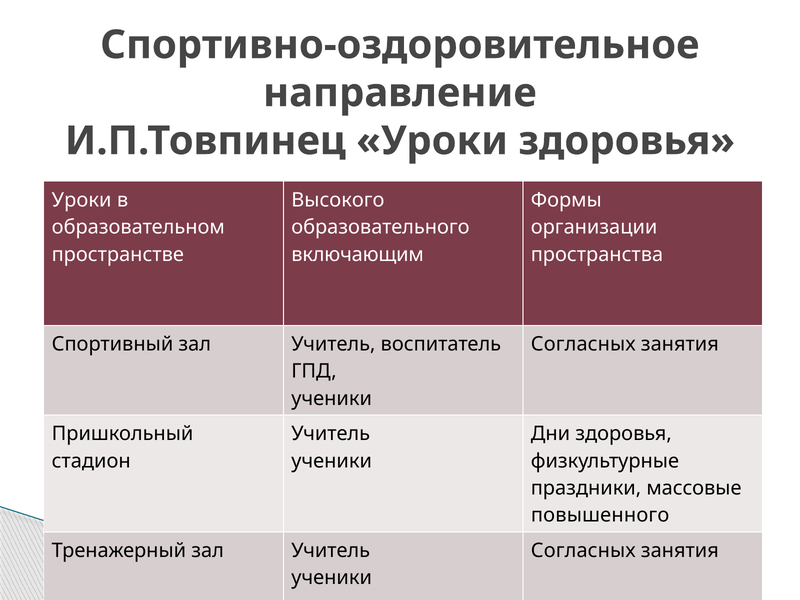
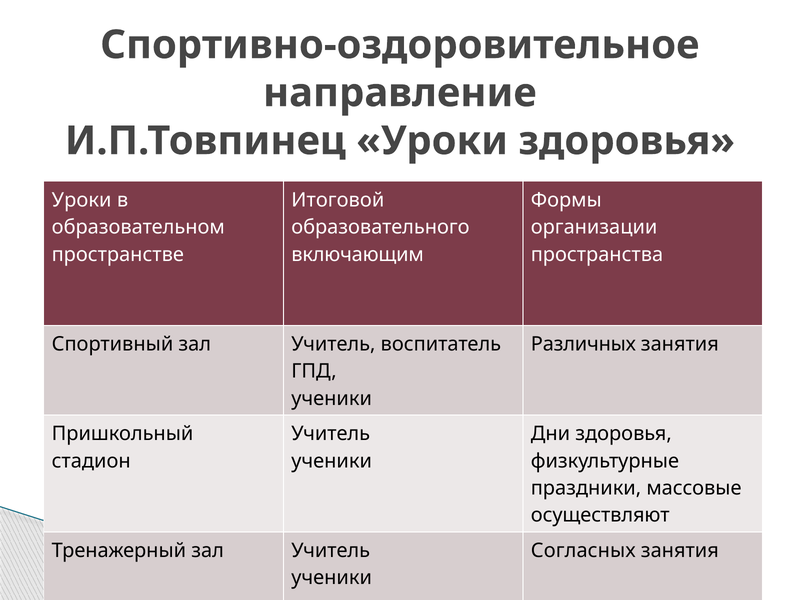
Высокого: Высокого -> Итоговой
Согласных at (583, 344): Согласных -> Различных
повышенного: повышенного -> осуществляют
